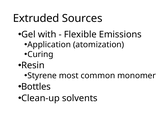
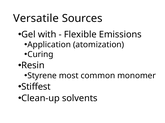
Extruded: Extruded -> Versatile
Bottles: Bottles -> Stiffest
